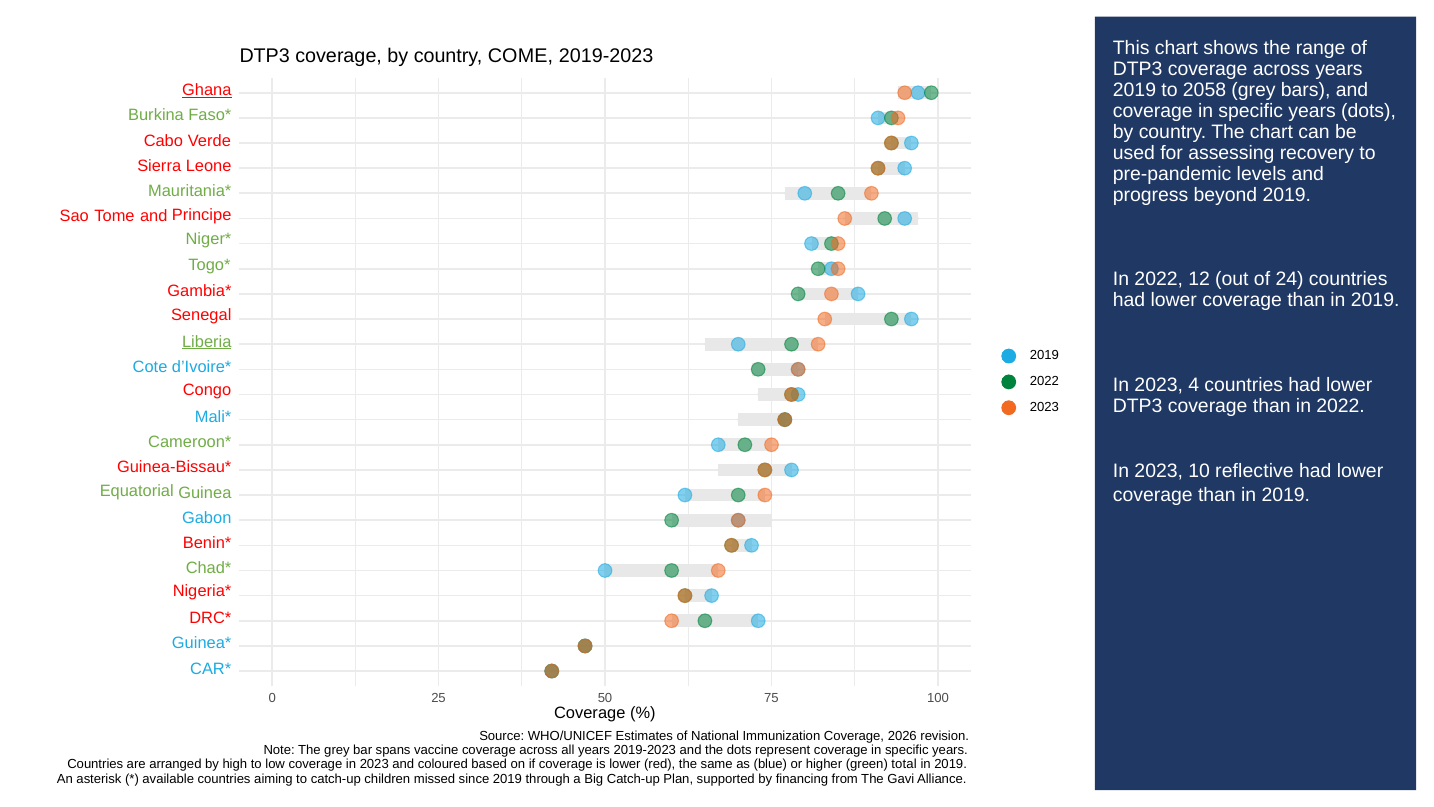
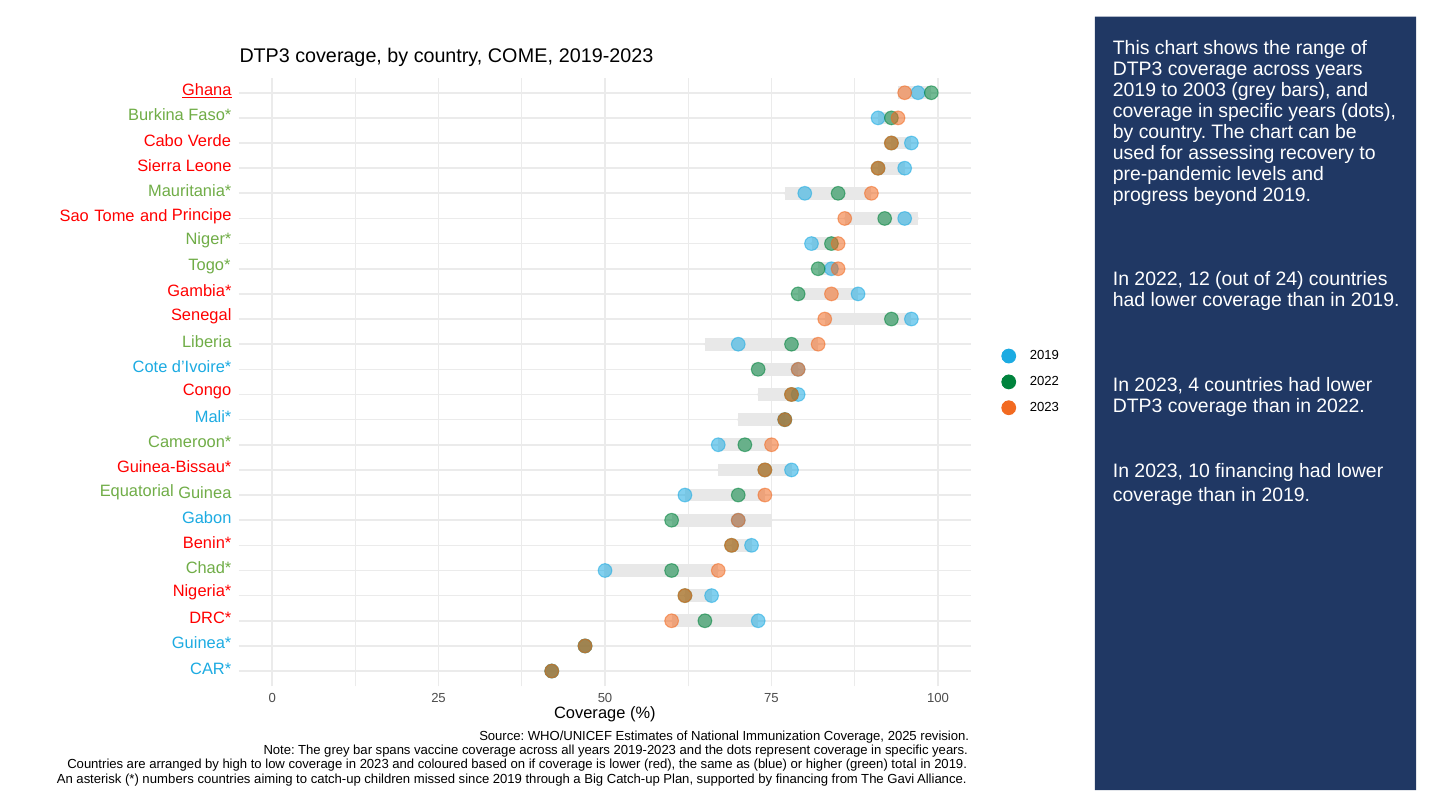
2058: 2058 -> 2003
Liberia underline: present -> none
10 reflective: reflective -> financing
2026: 2026 -> 2025
available: available -> numbers
